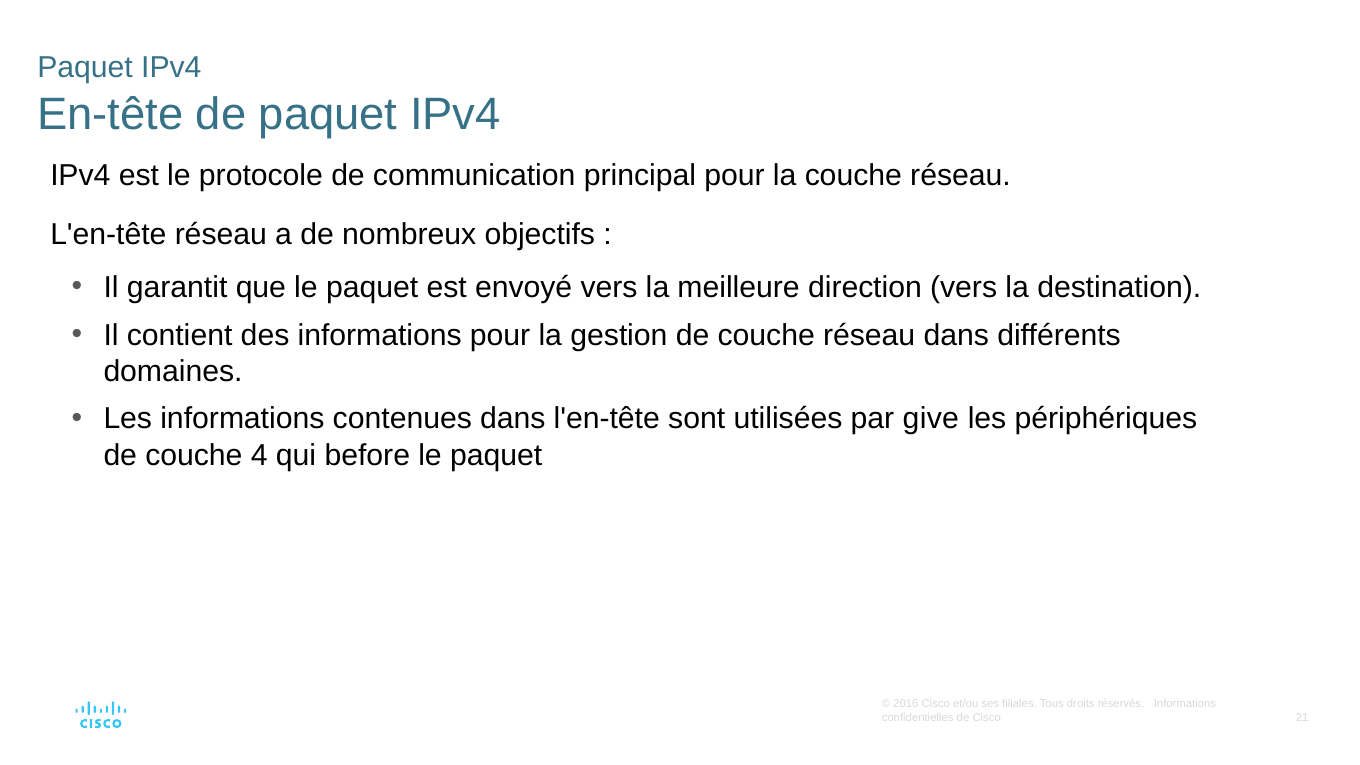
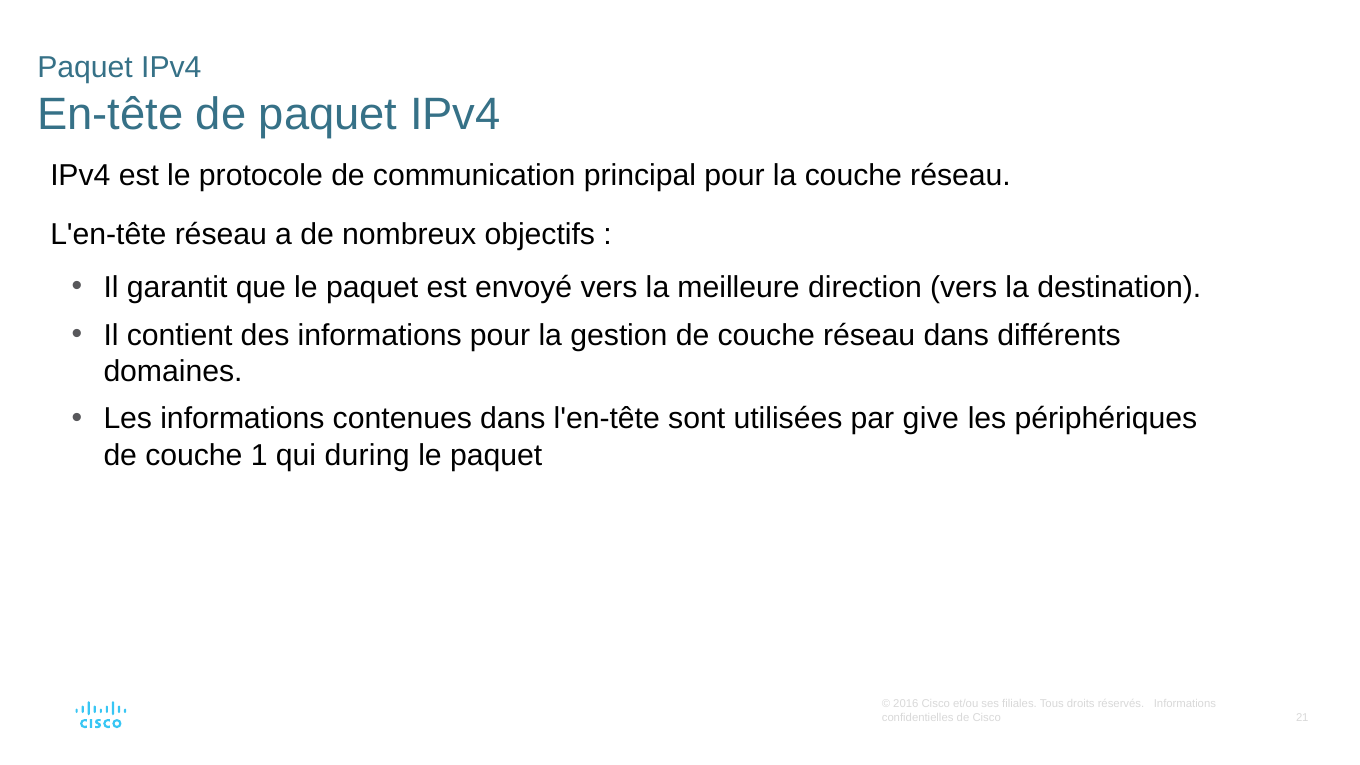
4: 4 -> 1
before: before -> during
